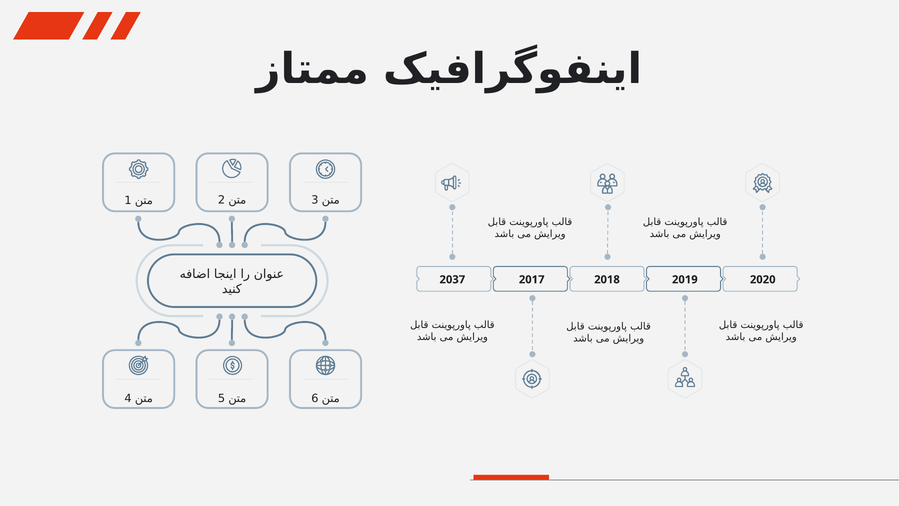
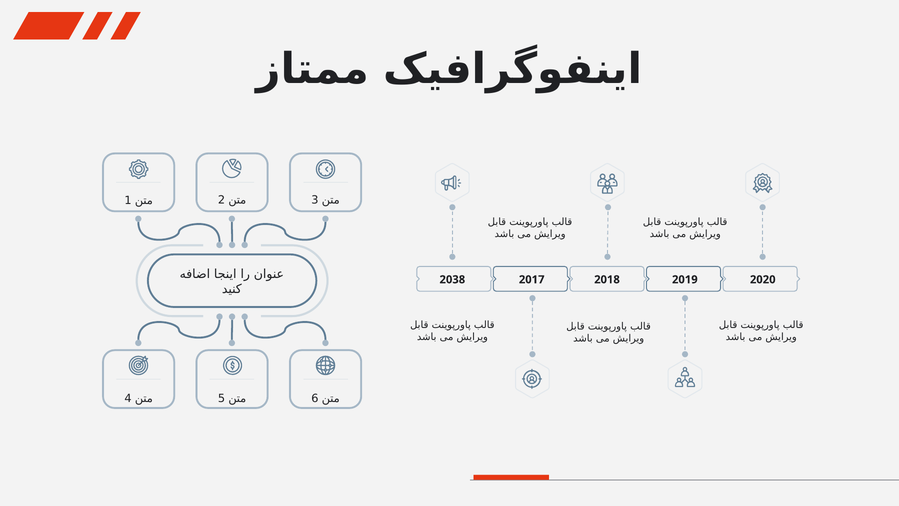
2037: 2037 -> 2038
